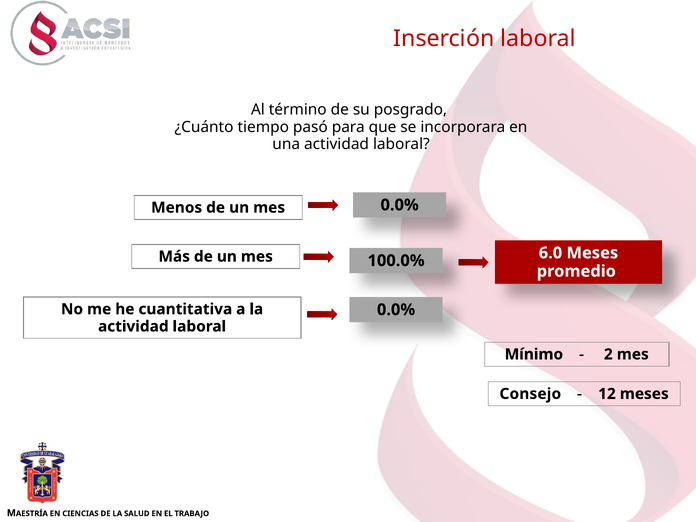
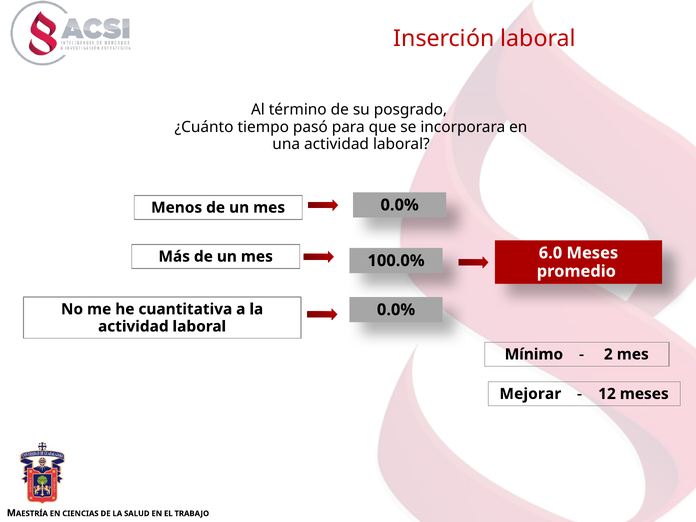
Consejo: Consejo -> Mejorar
